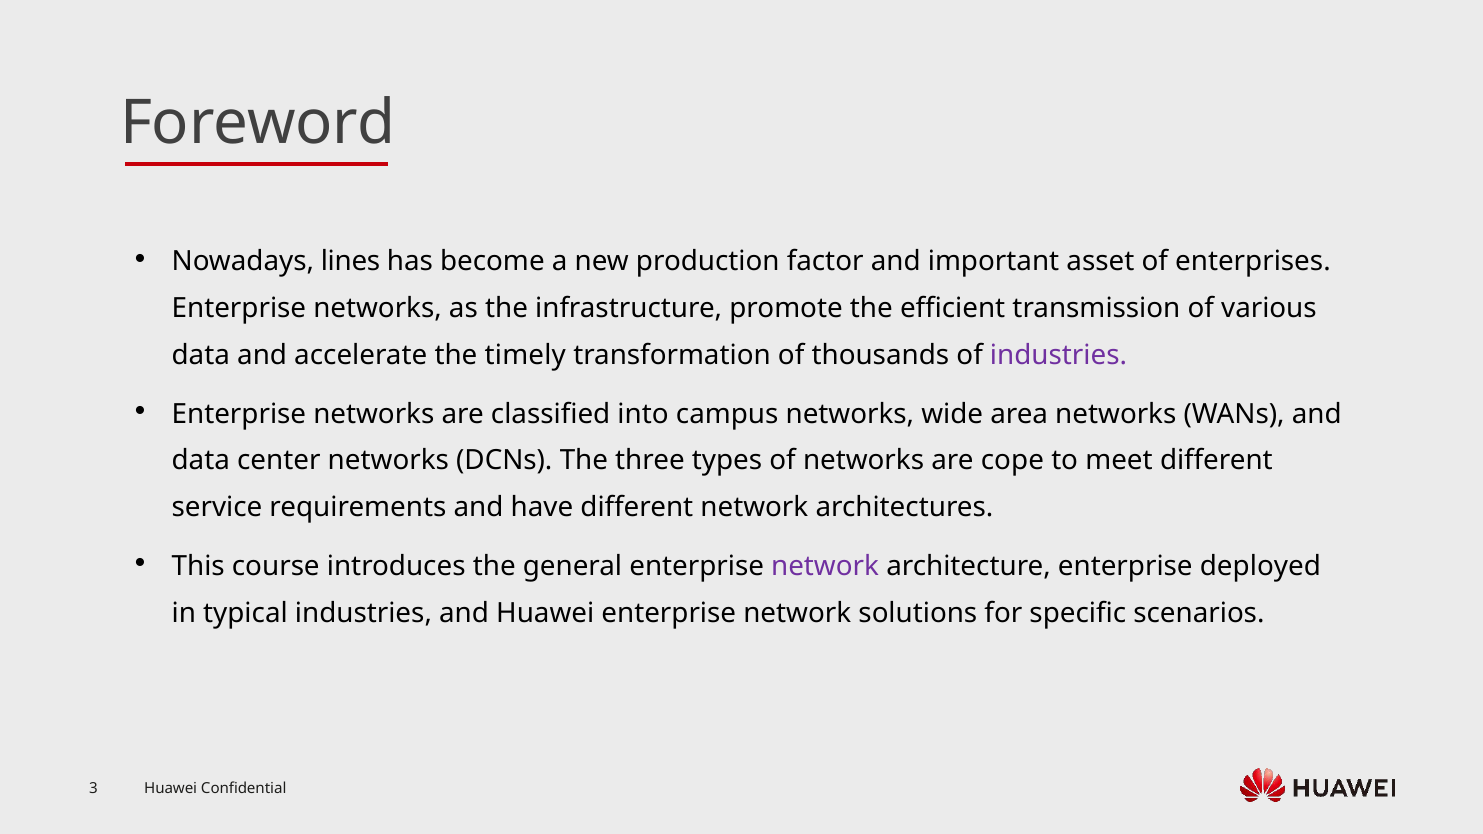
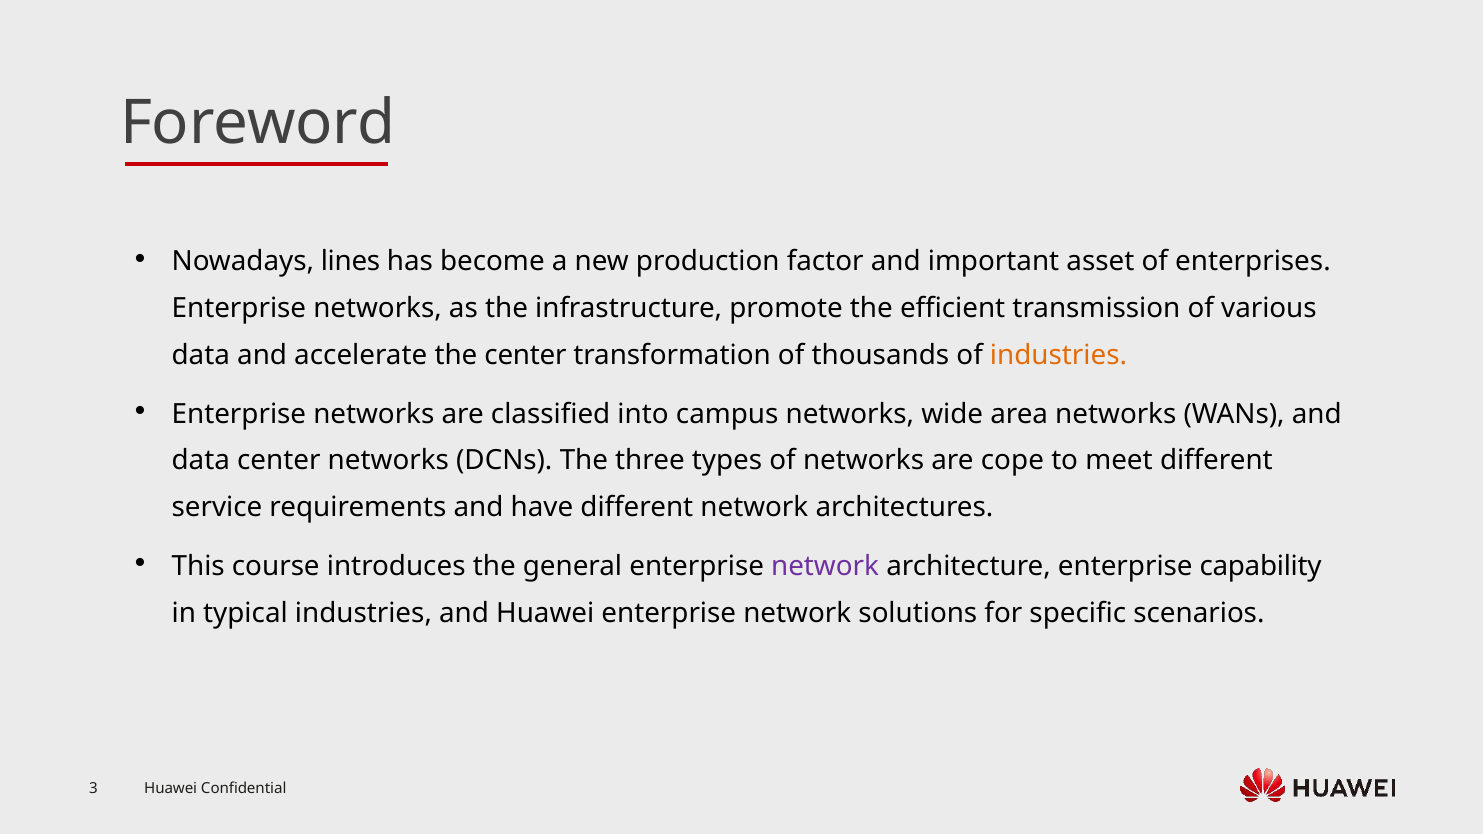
the timely: timely -> center
industries at (1059, 355) colour: purple -> orange
deployed: deployed -> capability
